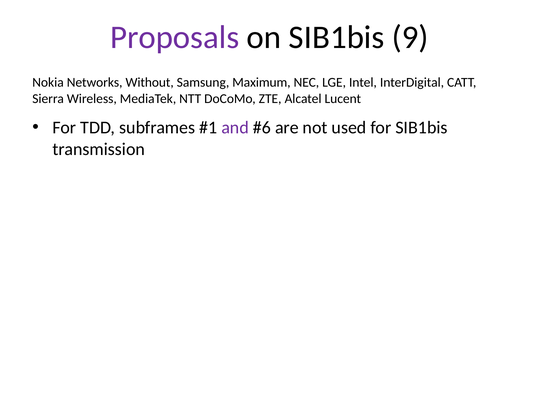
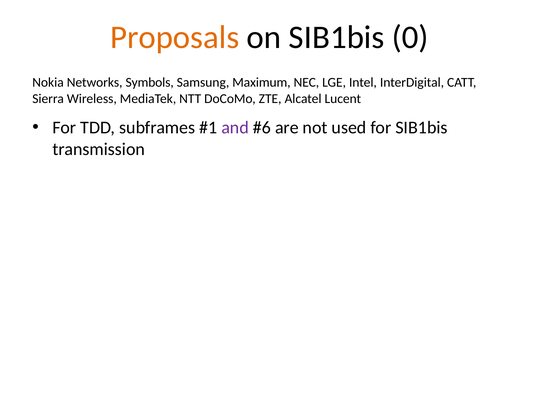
Proposals colour: purple -> orange
9: 9 -> 0
Without: Without -> Symbols
